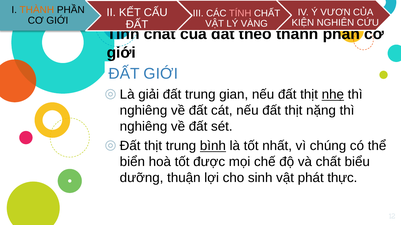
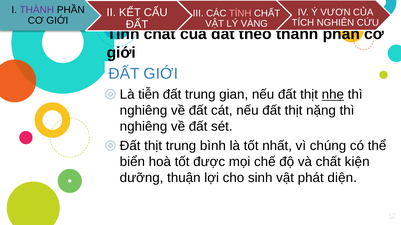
THÀNH at (37, 10) colour: orange -> purple
KIỆN: KIỆN -> TÍCH
giải: giải -> tiễn
bình underline: present -> none
biểu: biểu -> kiện
thực: thực -> diện
